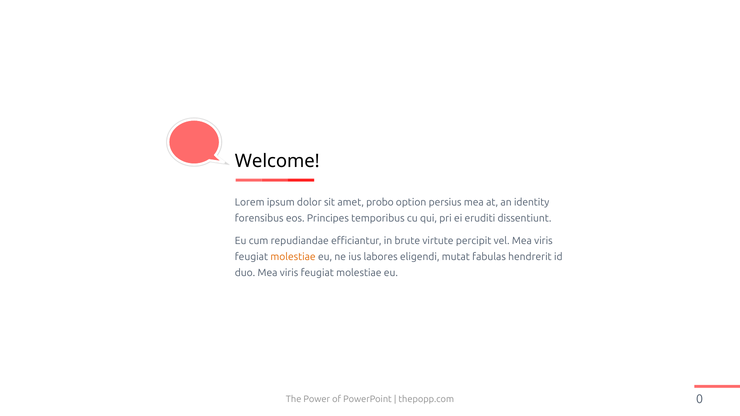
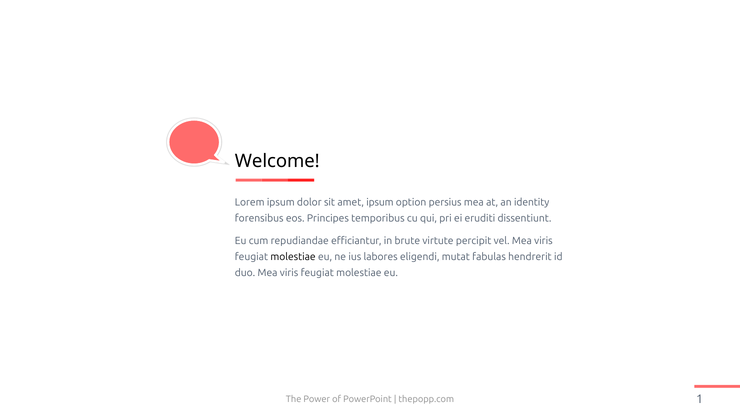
amet probo: probo -> ipsum
molestiae at (293, 257) colour: orange -> black
0: 0 -> 1
